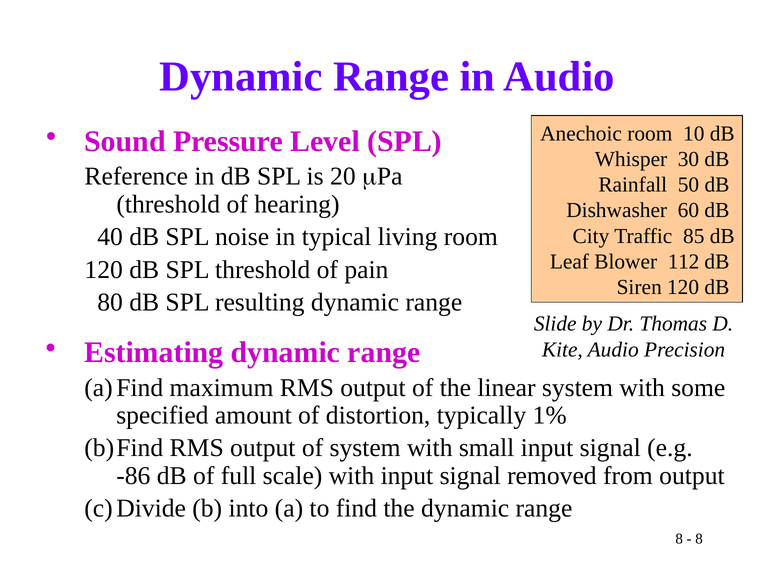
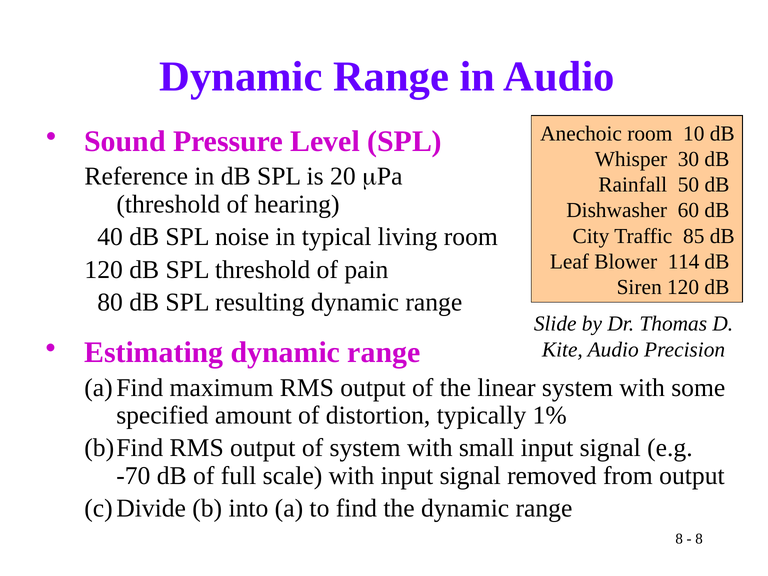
112: 112 -> 114
-86: -86 -> -70
